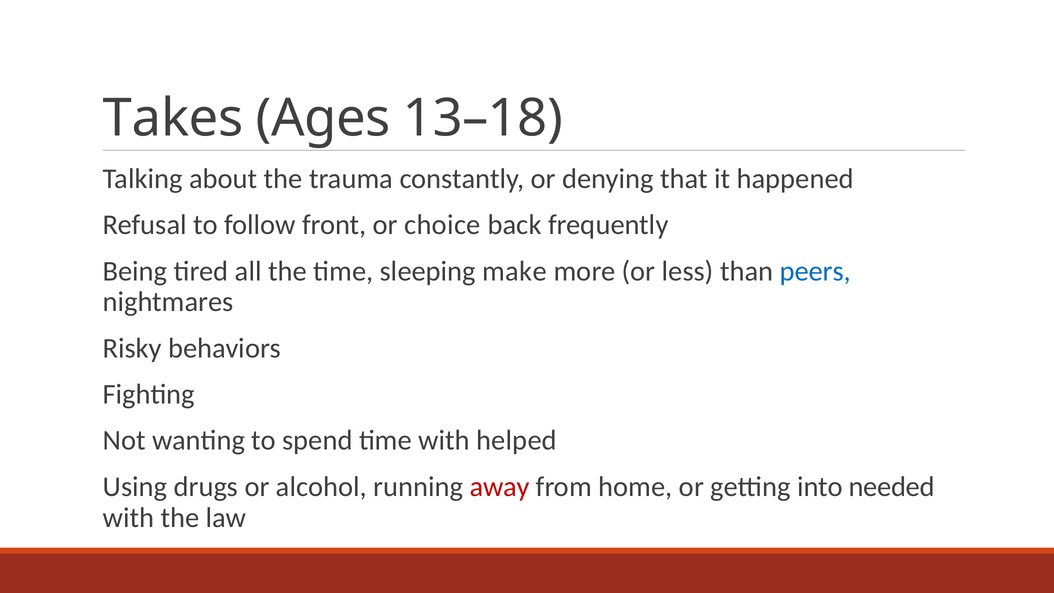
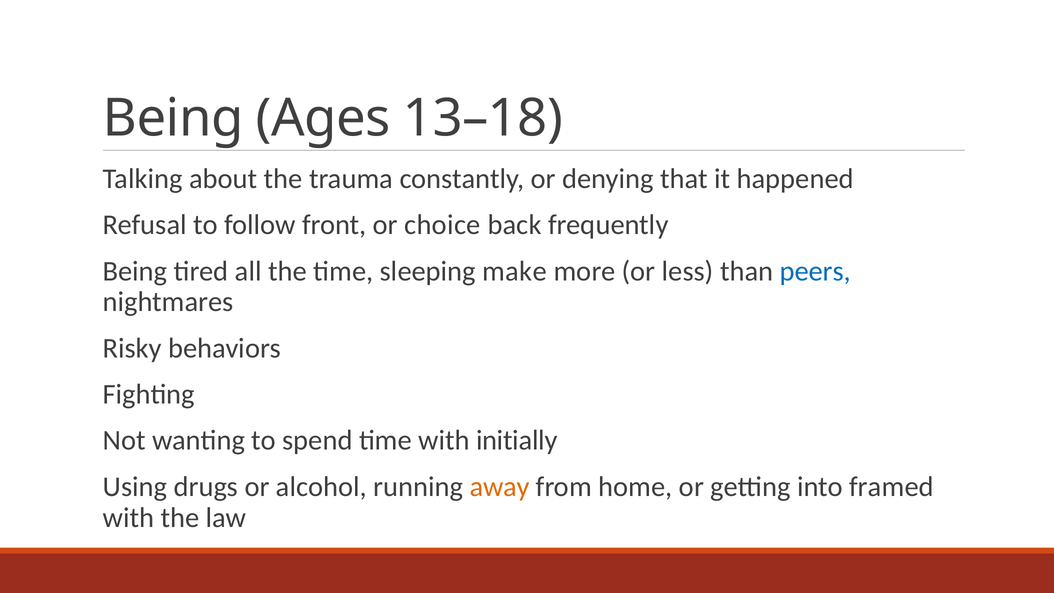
Takes at (173, 118): Takes -> Being
helped: helped -> initially
away colour: red -> orange
needed: needed -> framed
